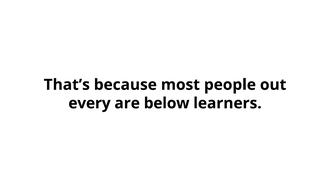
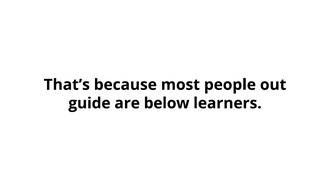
every: every -> guide
